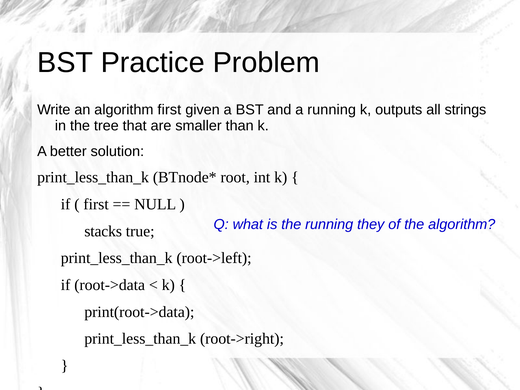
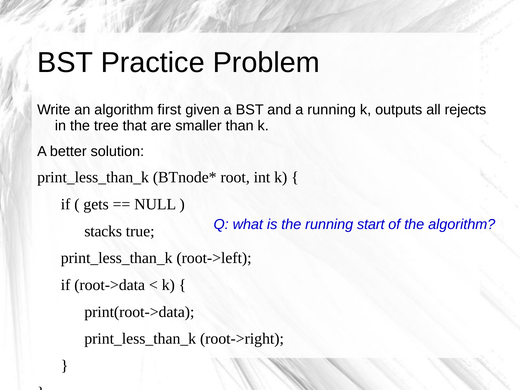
strings: strings -> rejects
first at (96, 204): first -> gets
they: they -> start
